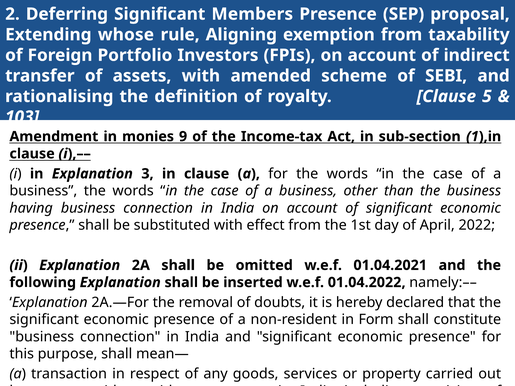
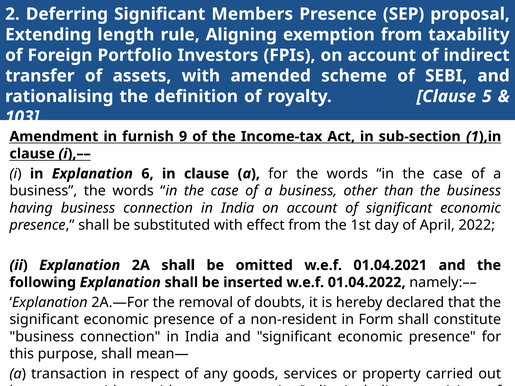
whose: whose -> length
monies: monies -> furnish
3: 3 -> 6
